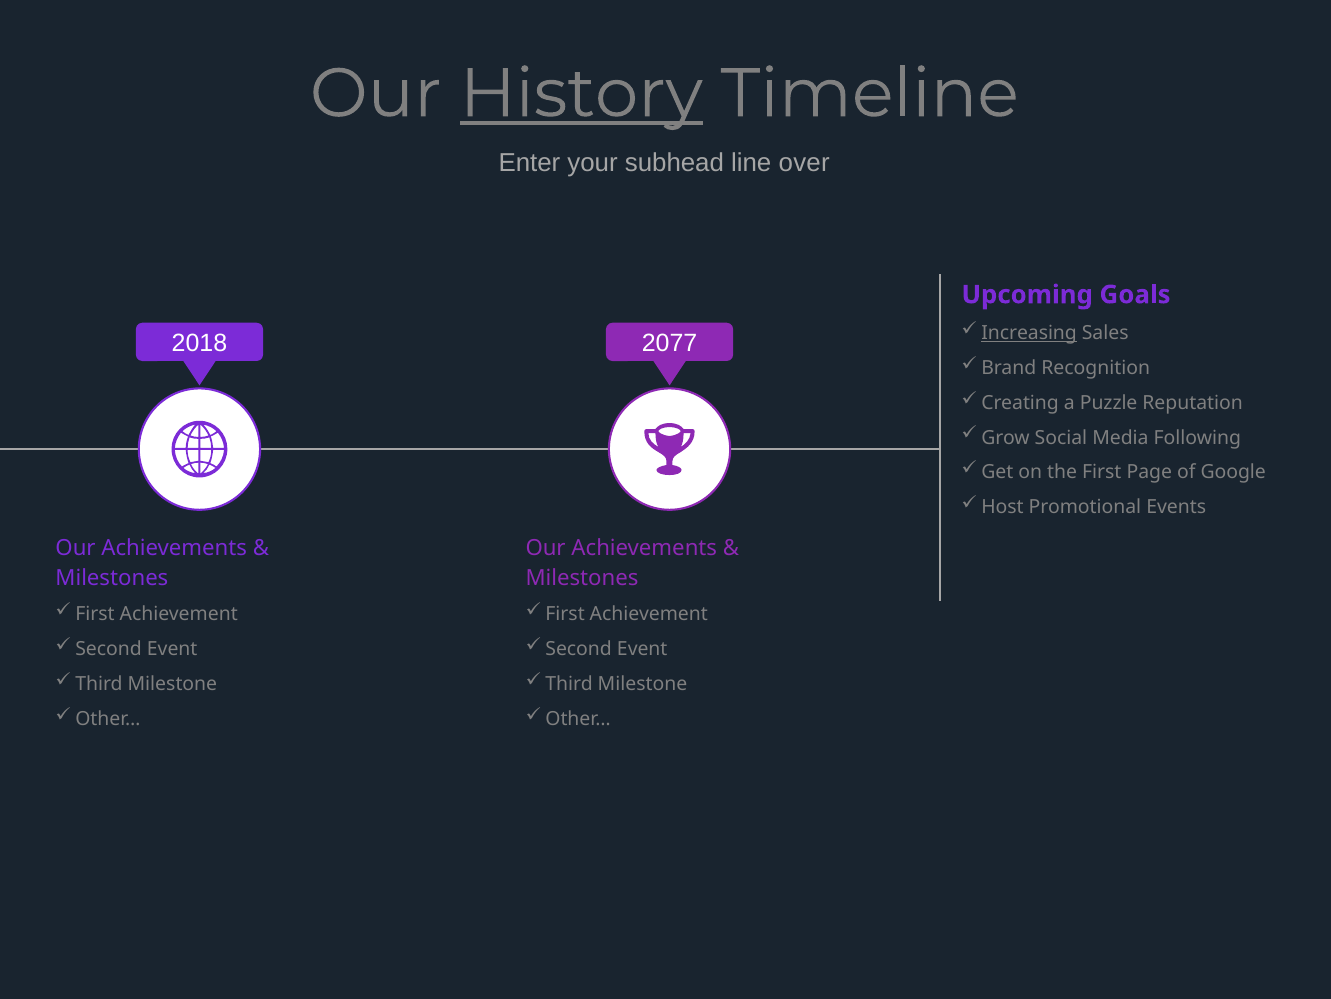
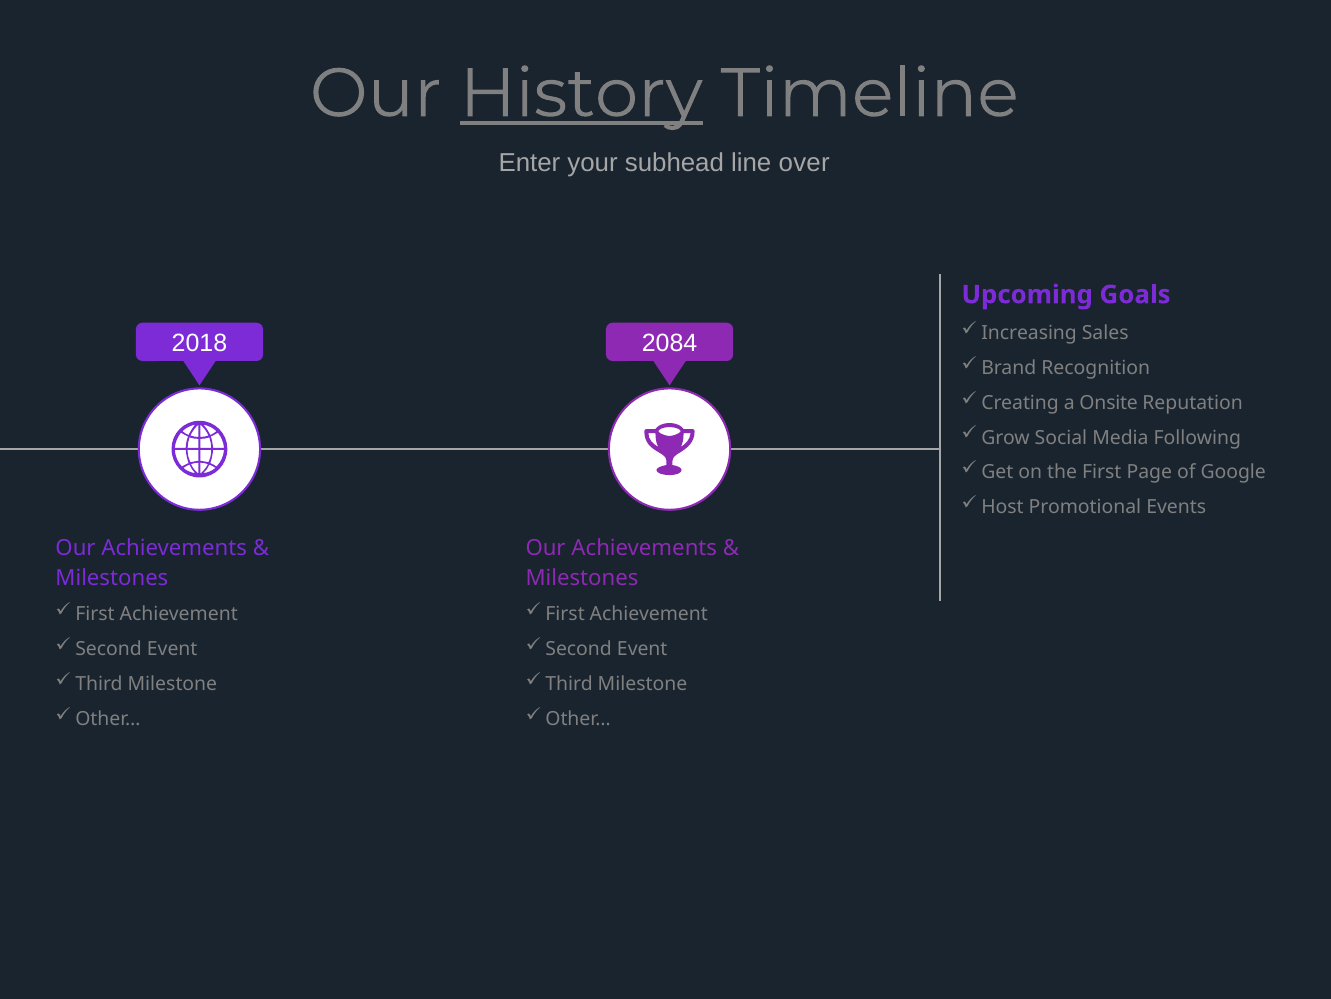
Increasing underline: present -> none
2077: 2077 -> 2084
Puzzle: Puzzle -> Onsite
